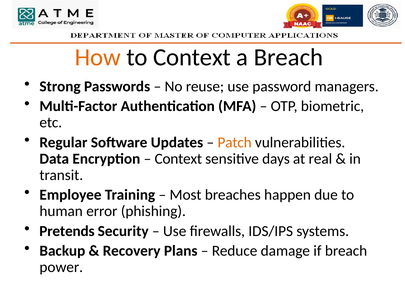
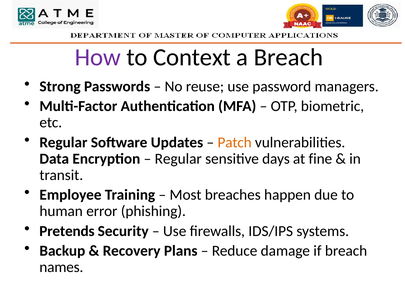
How colour: orange -> purple
Context at (178, 159): Context -> Regular
real: real -> fine
power: power -> names
